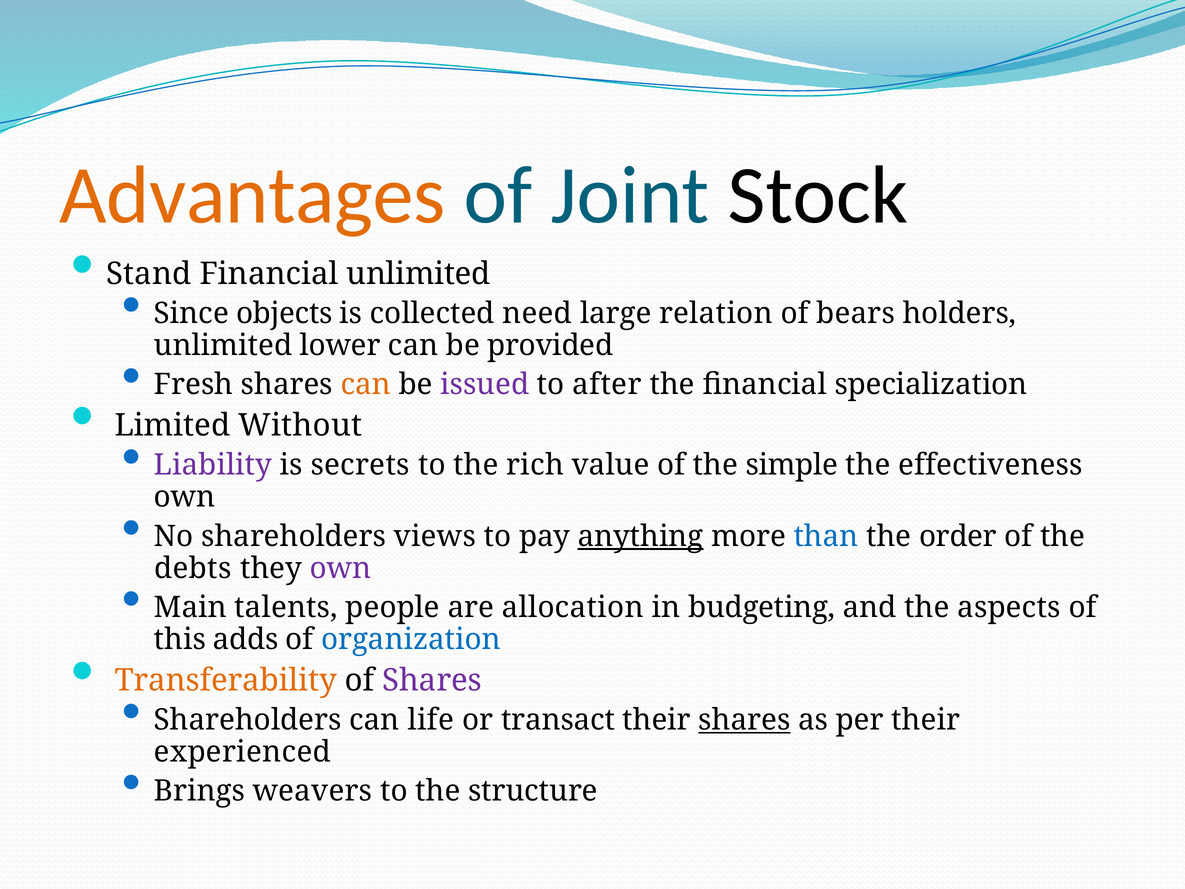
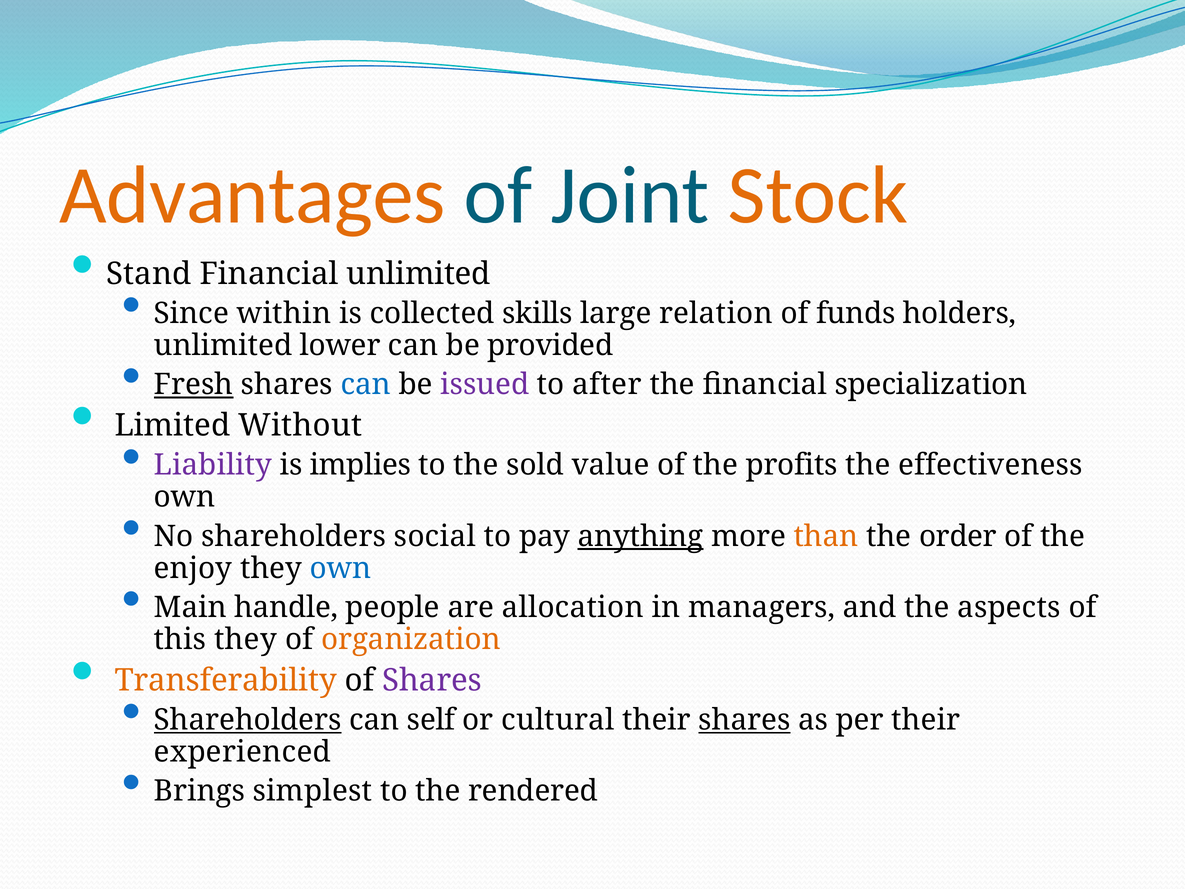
Stock colour: black -> orange
objects: objects -> within
need: need -> skills
bears: bears -> funds
Fresh underline: none -> present
can at (366, 385) colour: orange -> blue
secrets: secrets -> implies
rich: rich -> sold
simple: simple -> profits
views: views -> social
than colour: blue -> orange
debts: debts -> enjoy
own at (340, 568) colour: purple -> blue
talents: talents -> handle
budgeting: budgeting -> managers
this adds: adds -> they
organization colour: blue -> orange
Shareholders at (248, 720) underline: none -> present
life: life -> self
transact: transact -> cultural
weavers: weavers -> simplest
structure: structure -> rendered
